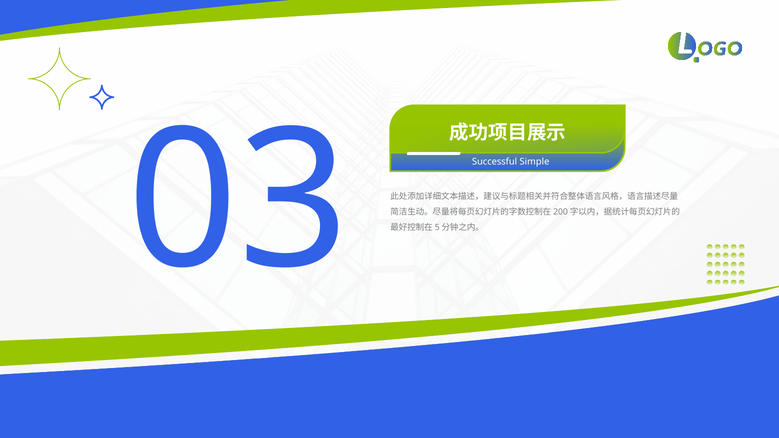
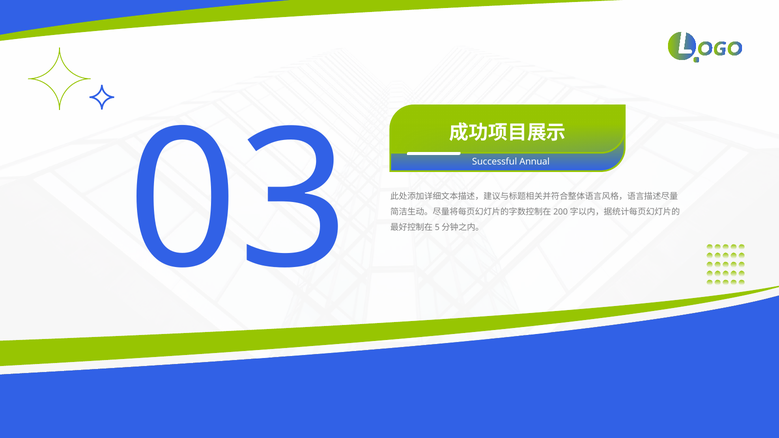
Simple: Simple -> Annual
